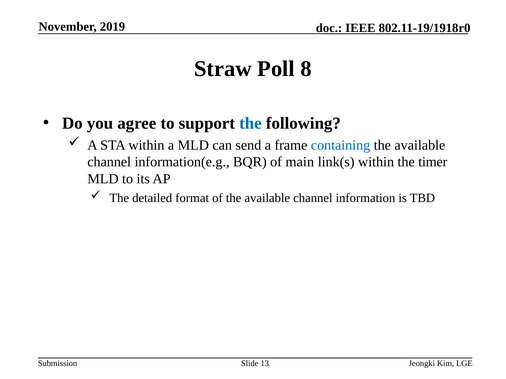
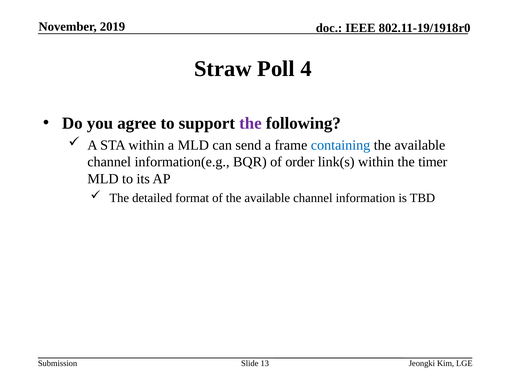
8: 8 -> 4
the at (250, 123) colour: blue -> purple
main: main -> order
